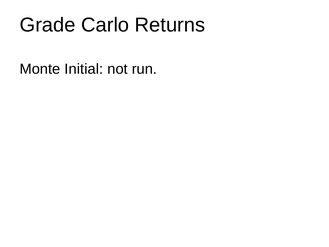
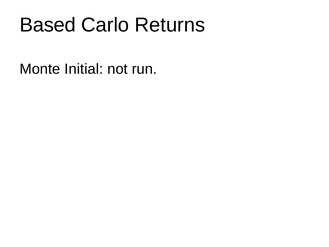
Grade: Grade -> Based
